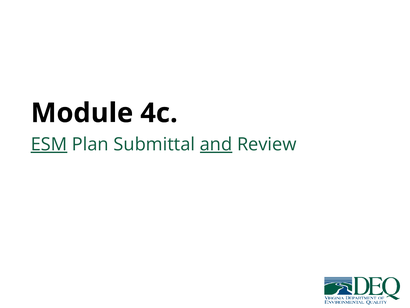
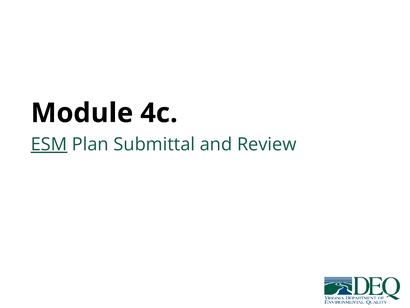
and underline: present -> none
